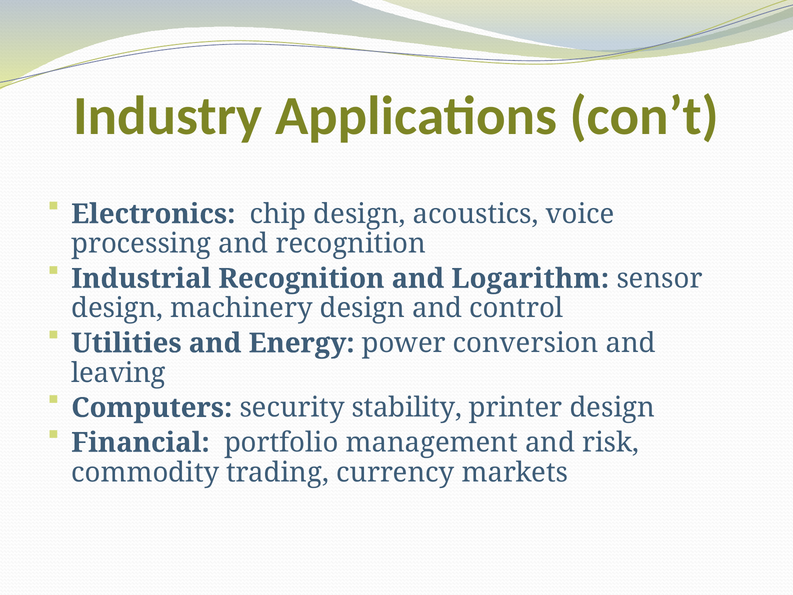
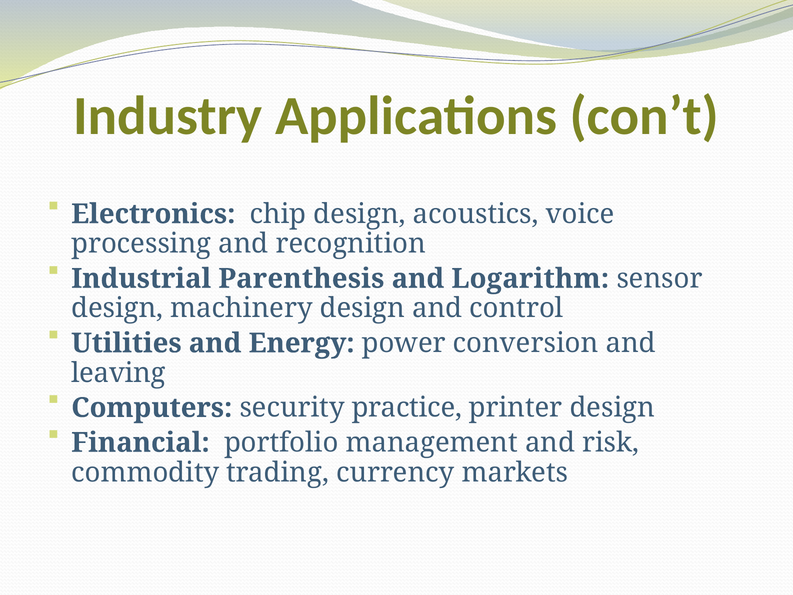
Industrial Recognition: Recognition -> Parenthesis
stability: stability -> practice
